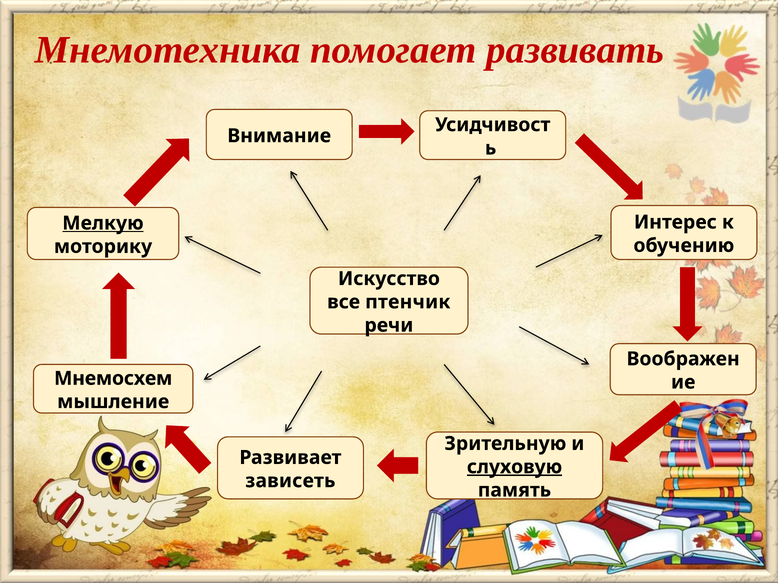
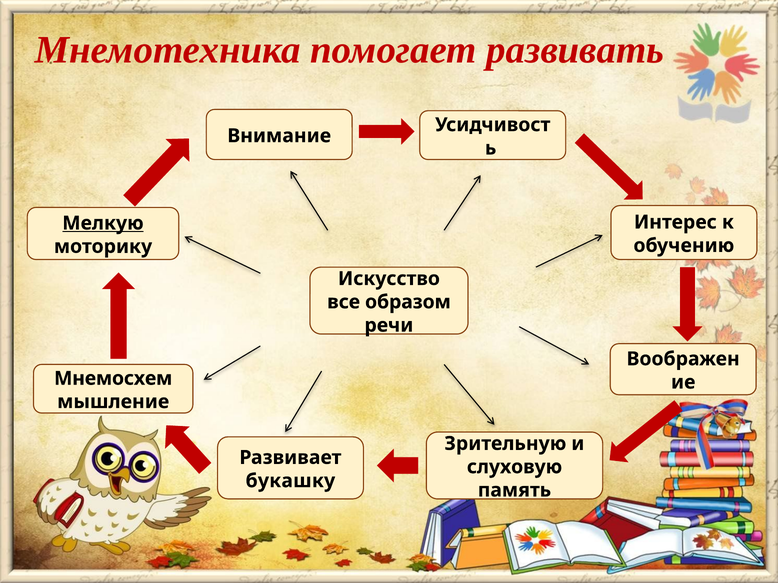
птенчик: птенчик -> образом
слуховую underline: present -> none
зависеть: зависеть -> букашку
